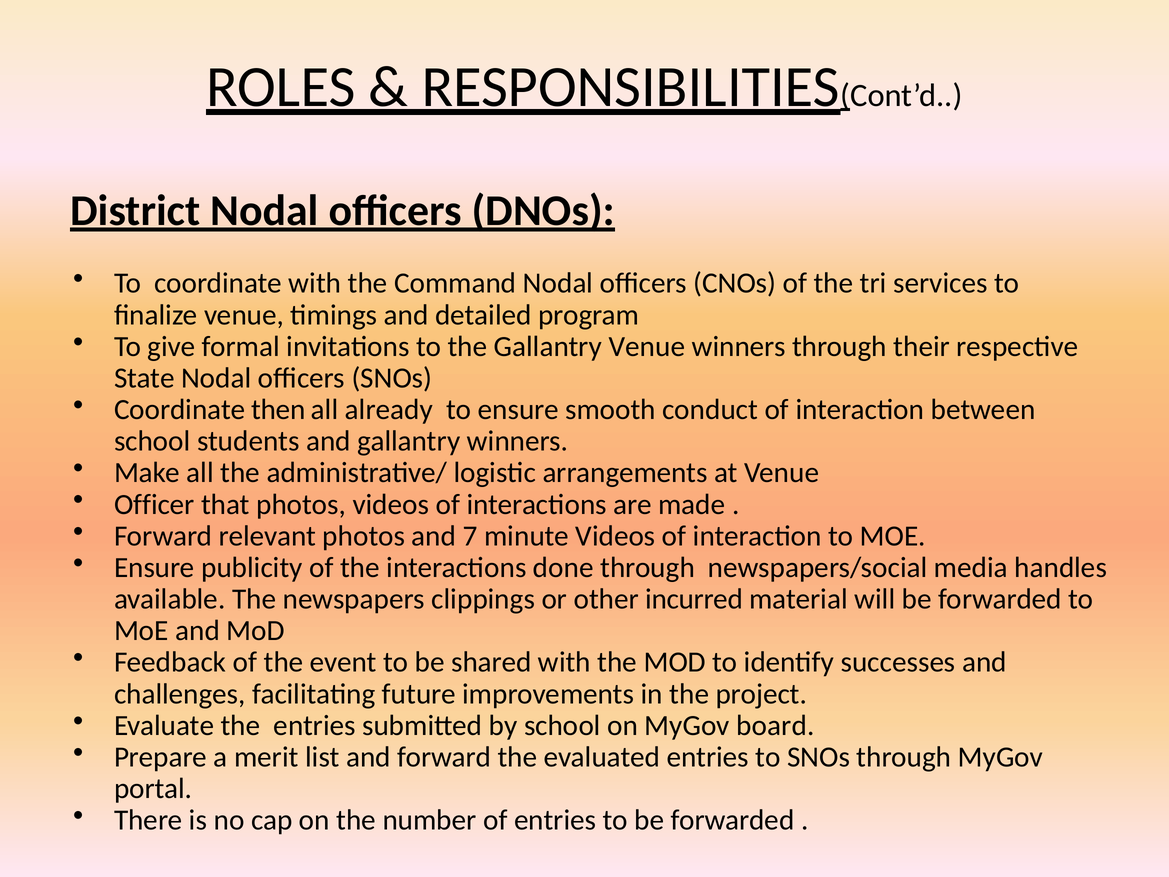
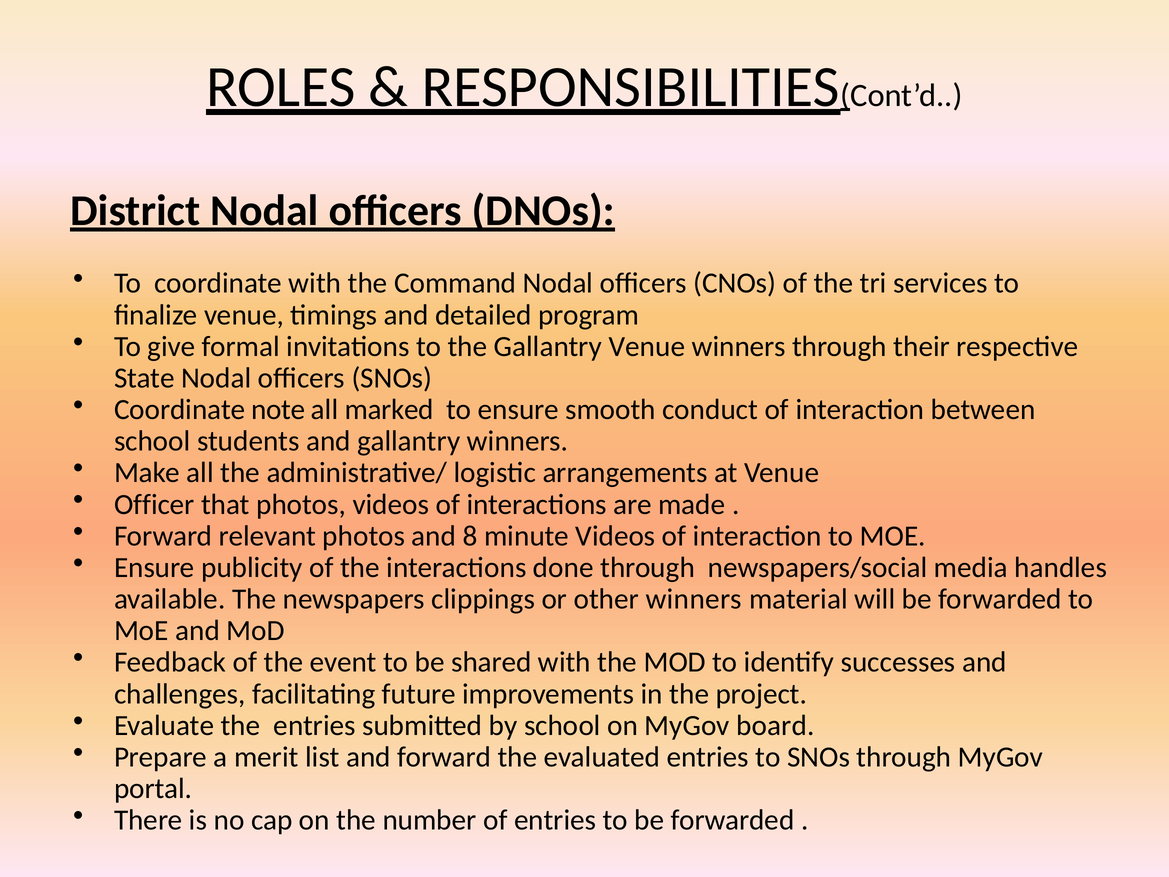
then: then -> note
already: already -> marked
7: 7 -> 8
other incurred: incurred -> winners
